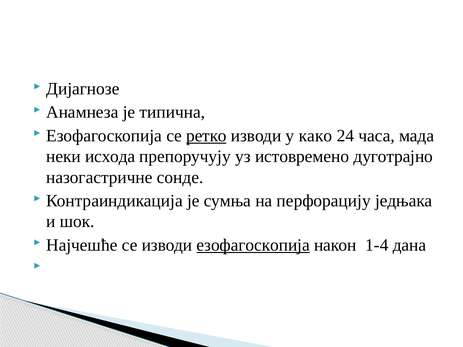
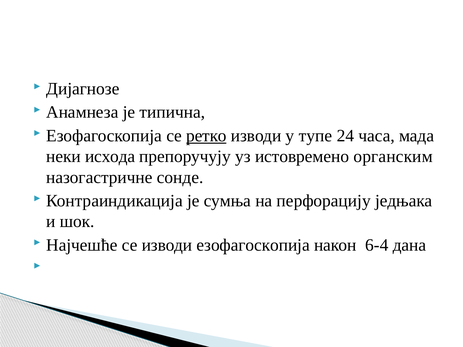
како: како -> тупе
дуготрајно: дуготрајно -> органским
езофагоскопија at (253, 245) underline: present -> none
1-4: 1-4 -> 6-4
